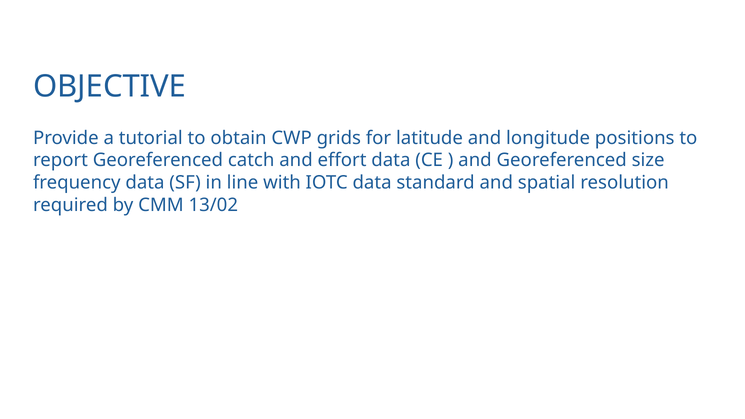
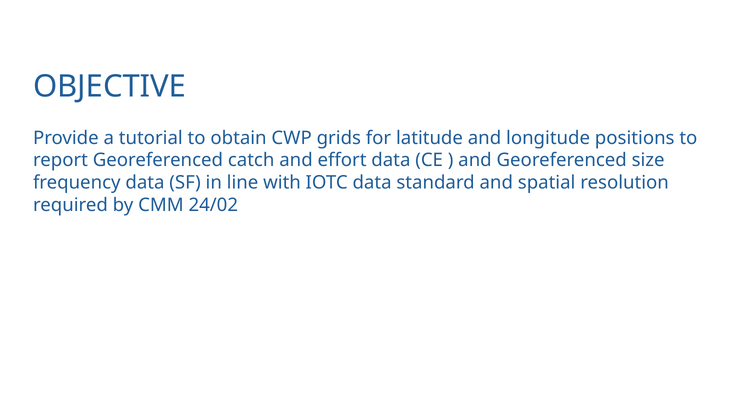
13/02: 13/02 -> 24/02
